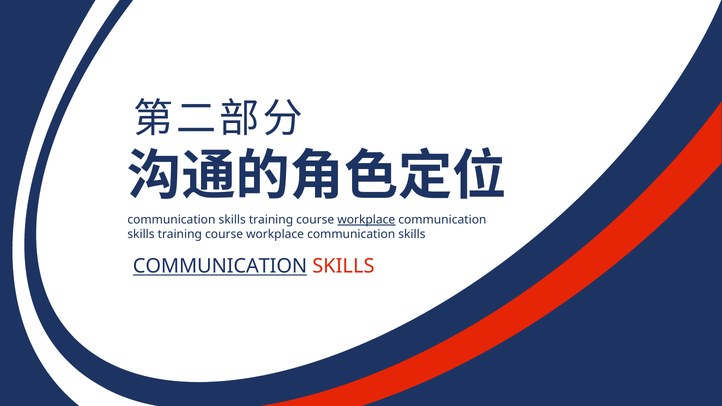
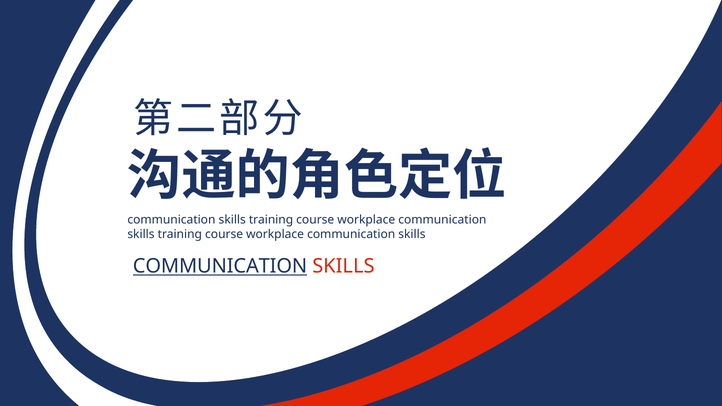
workplace at (366, 220) underline: present -> none
